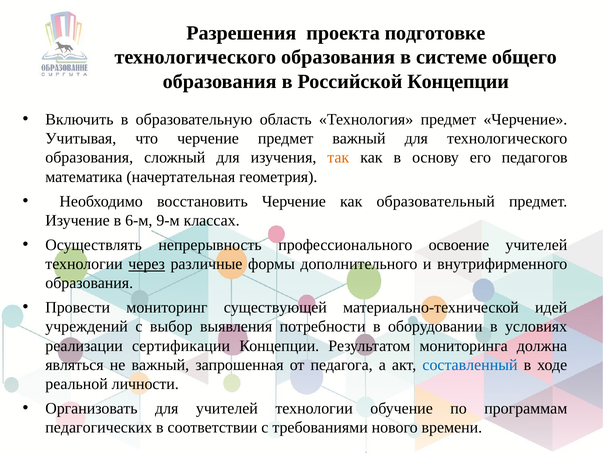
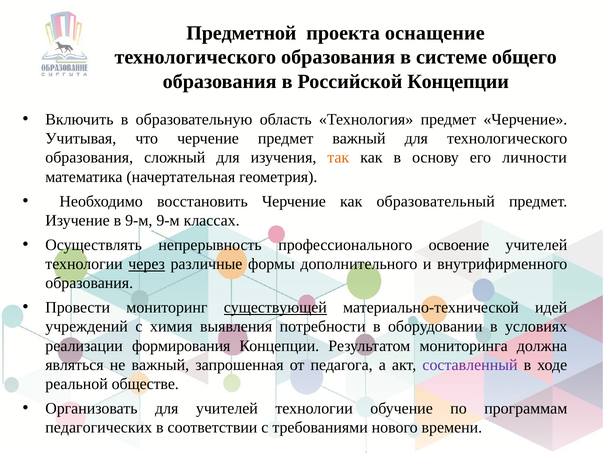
Разрешения: Разрешения -> Предметной
подготовке: подготовке -> оснащение
педагогов: педагогов -> личности
в 6-м: 6-м -> 9-м
существующей underline: none -> present
выбор: выбор -> химия
сертификации: сертификации -> формирования
составленный colour: blue -> purple
личности: личности -> обществе
